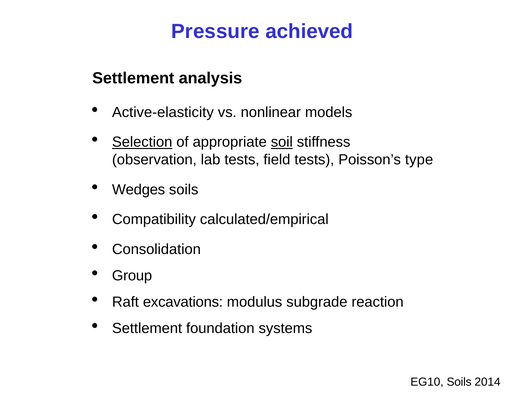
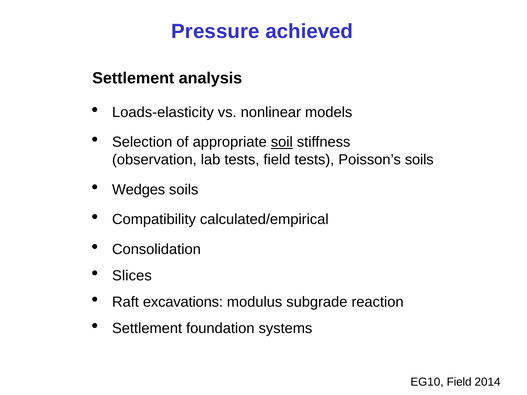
Active-elasticity: Active-elasticity -> Loads-elasticity
Selection underline: present -> none
Poisson’s type: type -> soils
Group: Group -> Slices
EG10 Soils: Soils -> Field
